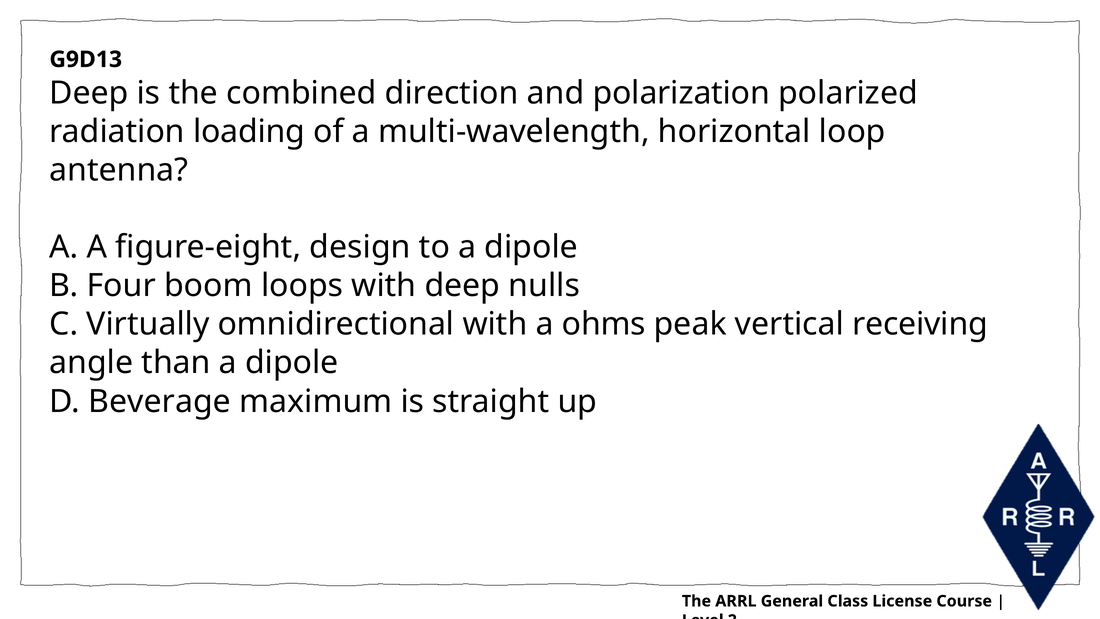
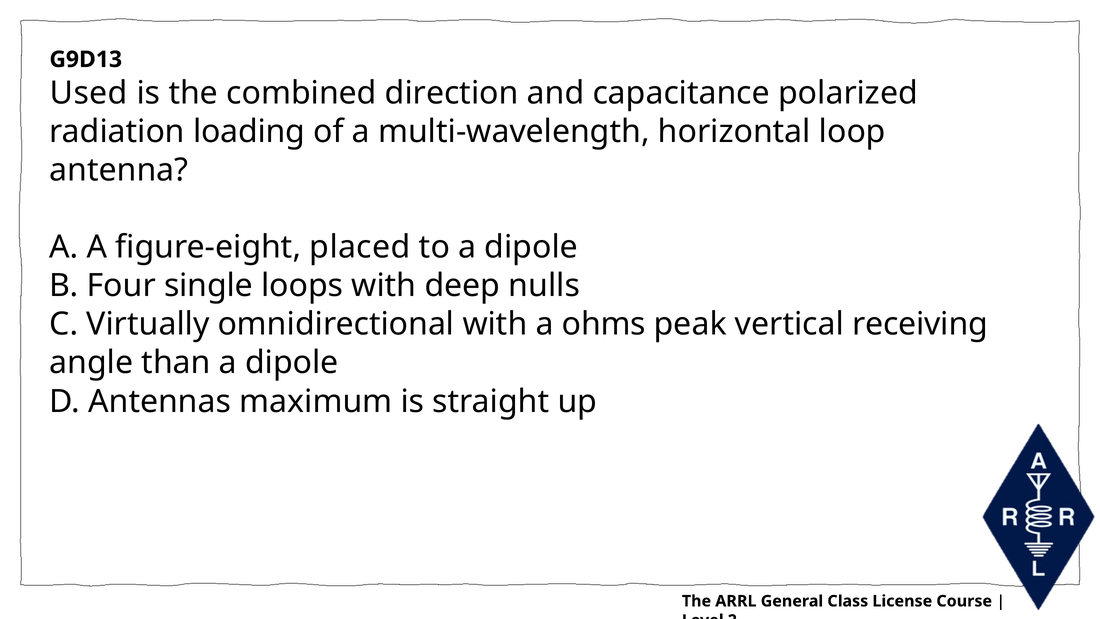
Deep at (89, 93): Deep -> Used
polarization: polarization -> capacitance
design: design -> placed
boom: boom -> single
Beverage: Beverage -> Antennas
